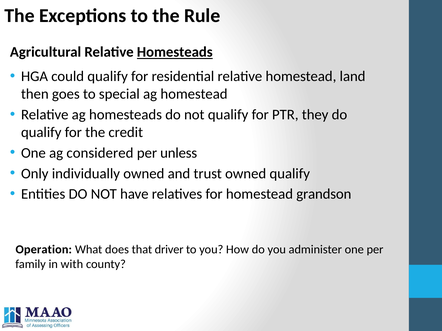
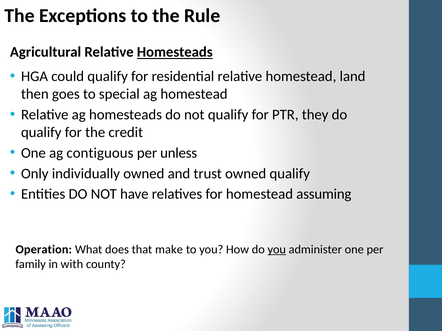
considered: considered -> contiguous
grandson: grandson -> assuming
driver: driver -> make
you at (277, 250) underline: none -> present
